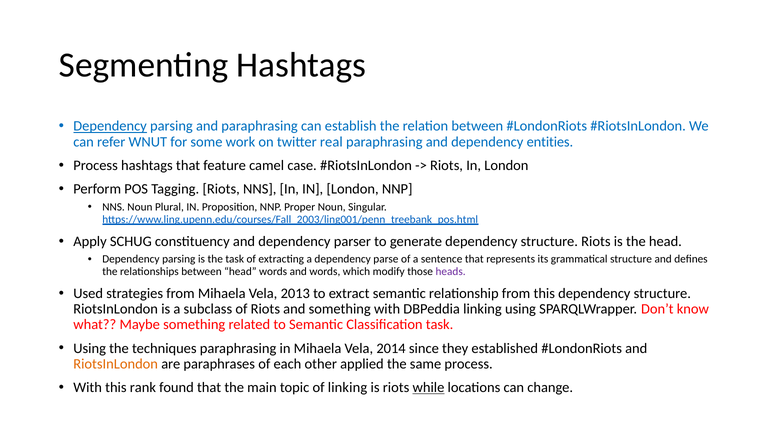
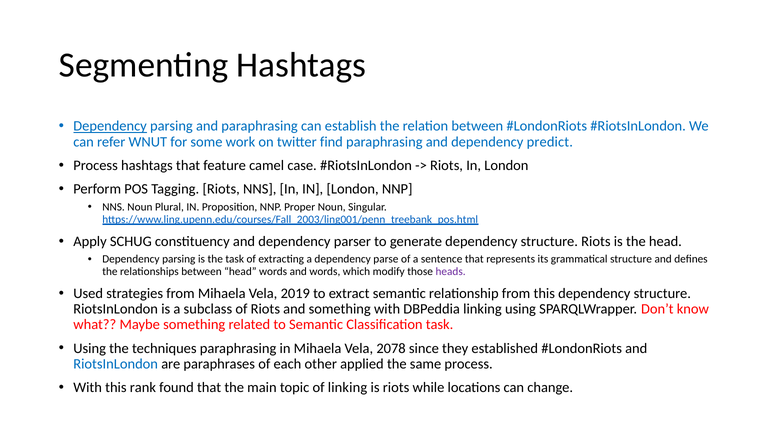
real: real -> find
entities: entities -> predict
2013: 2013 -> 2019
2014: 2014 -> 2078
RiotsInLondon at (116, 364) colour: orange -> blue
while underline: present -> none
